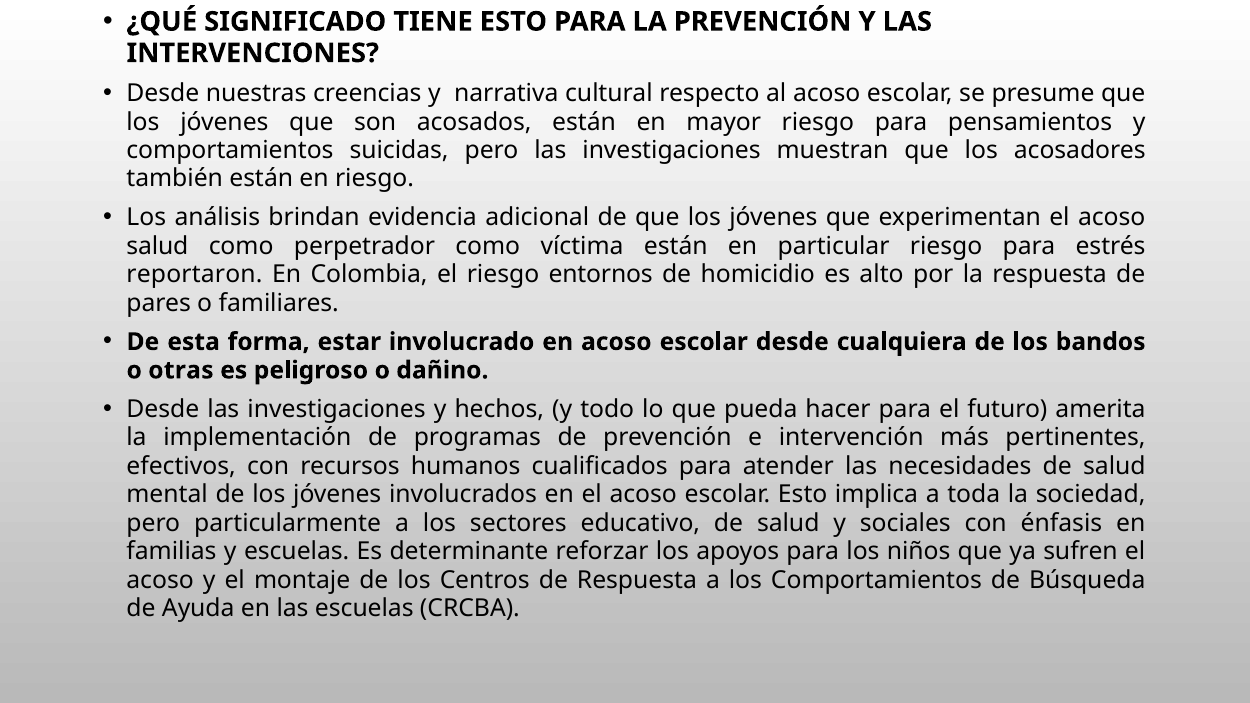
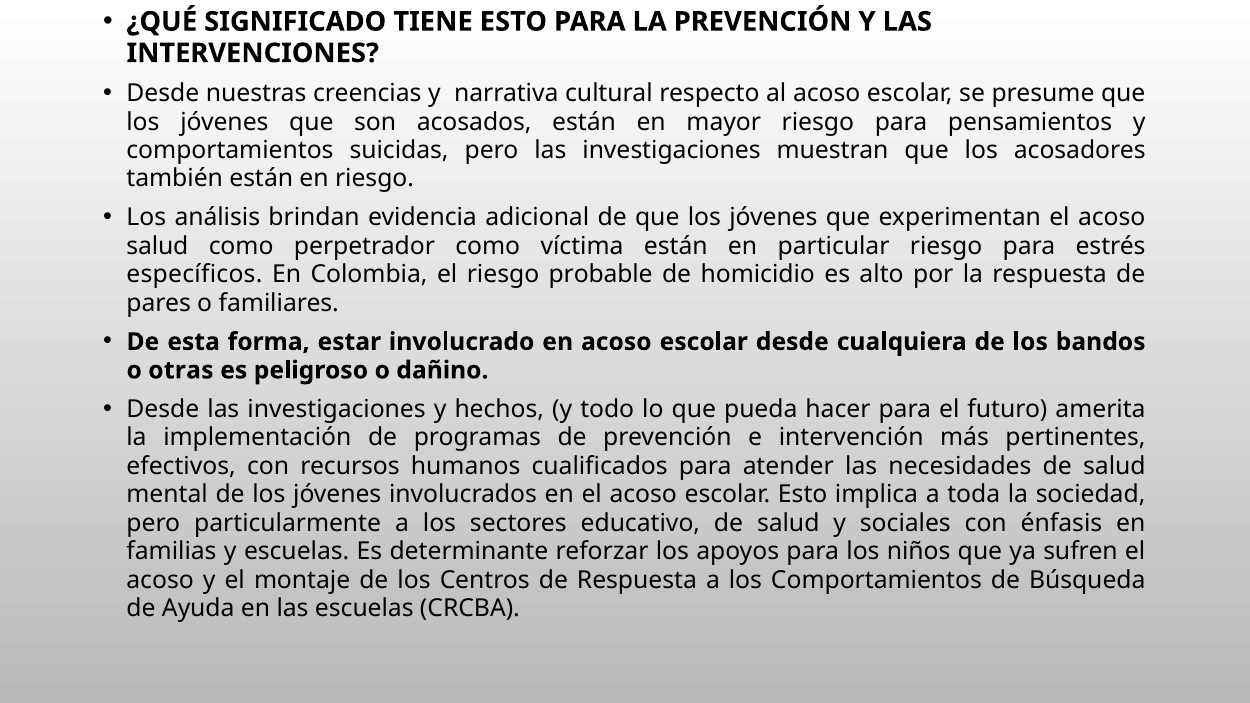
reportaron: reportaron -> específicos
entornos: entornos -> probable
